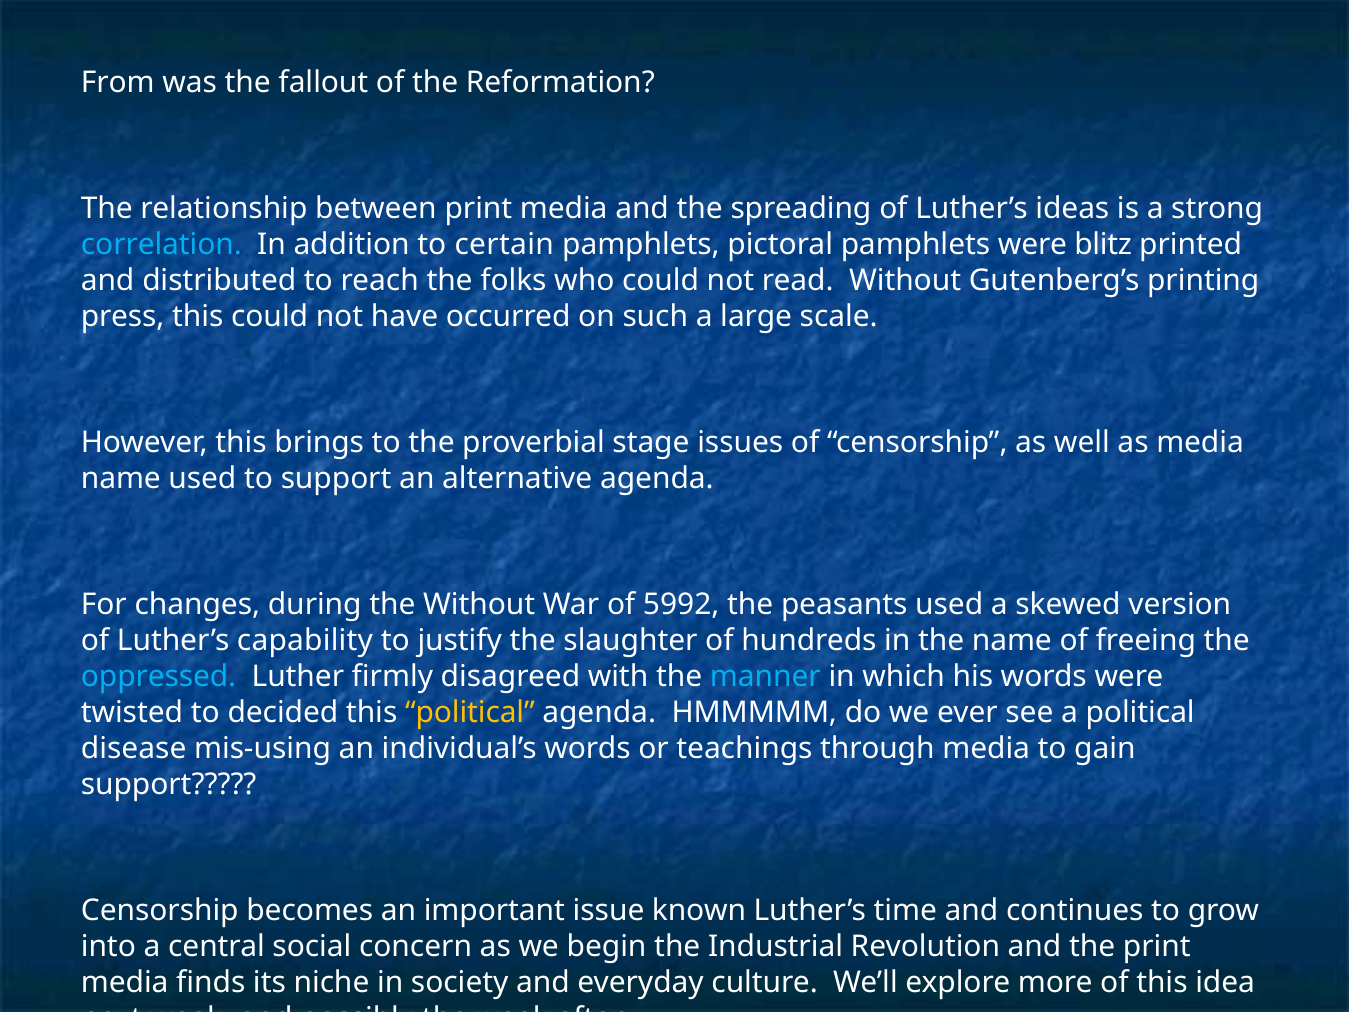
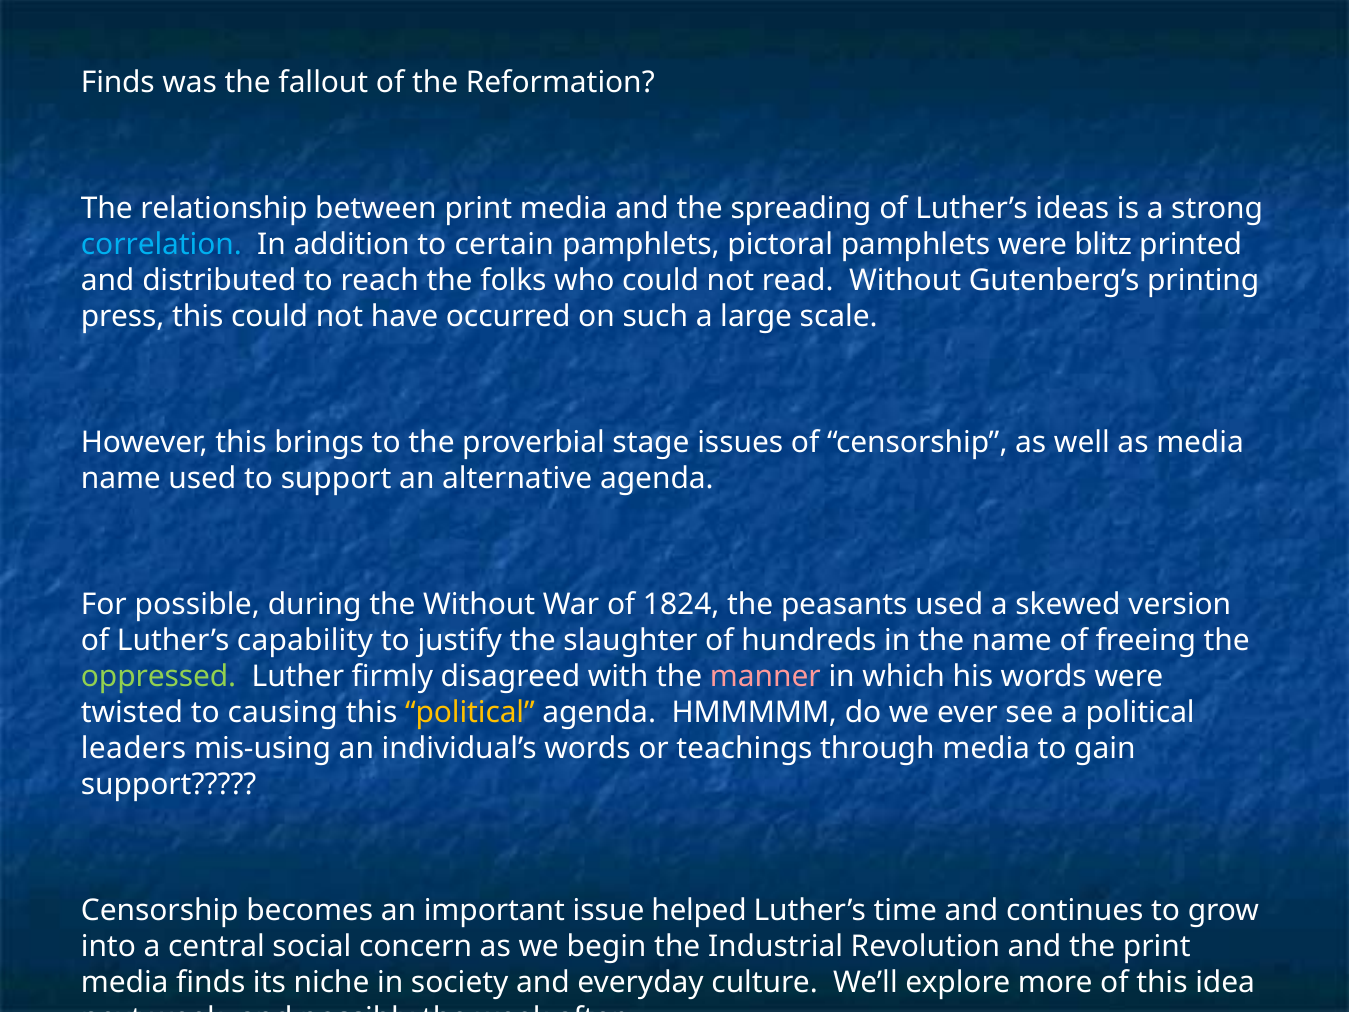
From at (118, 83): From -> Finds
changes: changes -> possible
5992: 5992 -> 1824
oppressed colour: light blue -> light green
manner colour: light blue -> pink
decided: decided -> causing
disease: disease -> leaders
known: known -> helped
